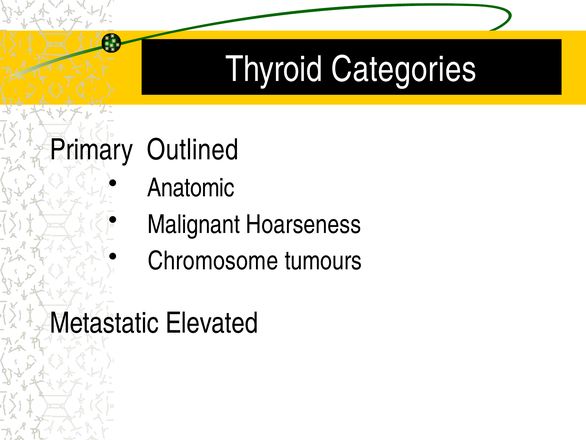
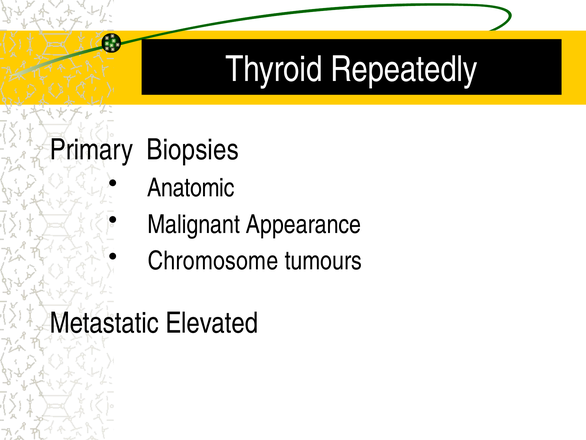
Categories: Categories -> Repeatedly
Outlined: Outlined -> Biopsies
Hoarseness: Hoarseness -> Appearance
